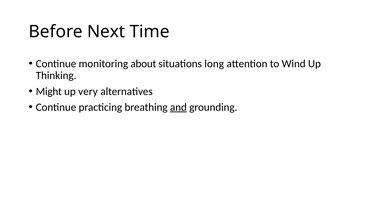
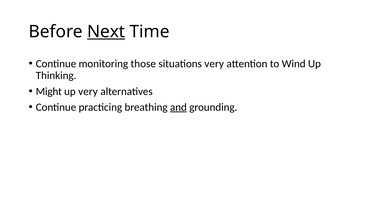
Next underline: none -> present
about: about -> those
situations long: long -> very
